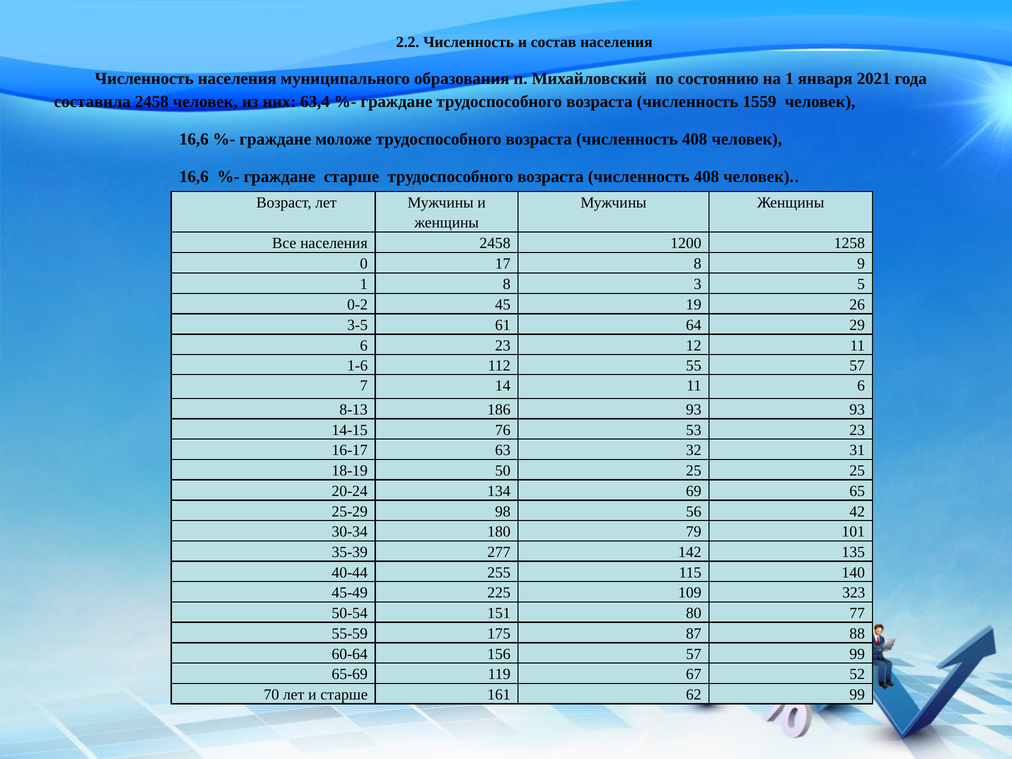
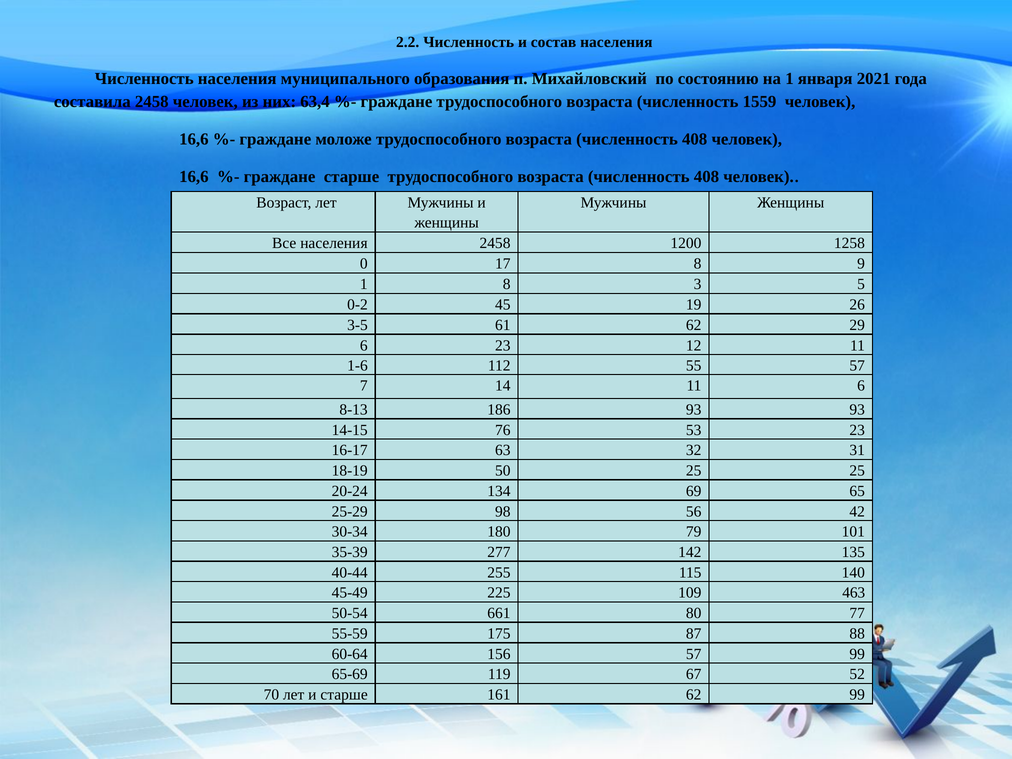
61 64: 64 -> 62
323: 323 -> 463
151: 151 -> 661
